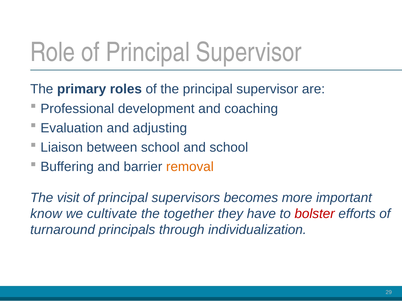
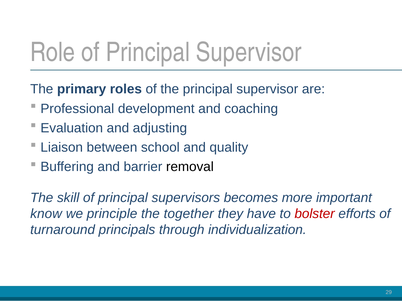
and school: school -> quality
removal colour: orange -> black
visit: visit -> skill
cultivate: cultivate -> principle
